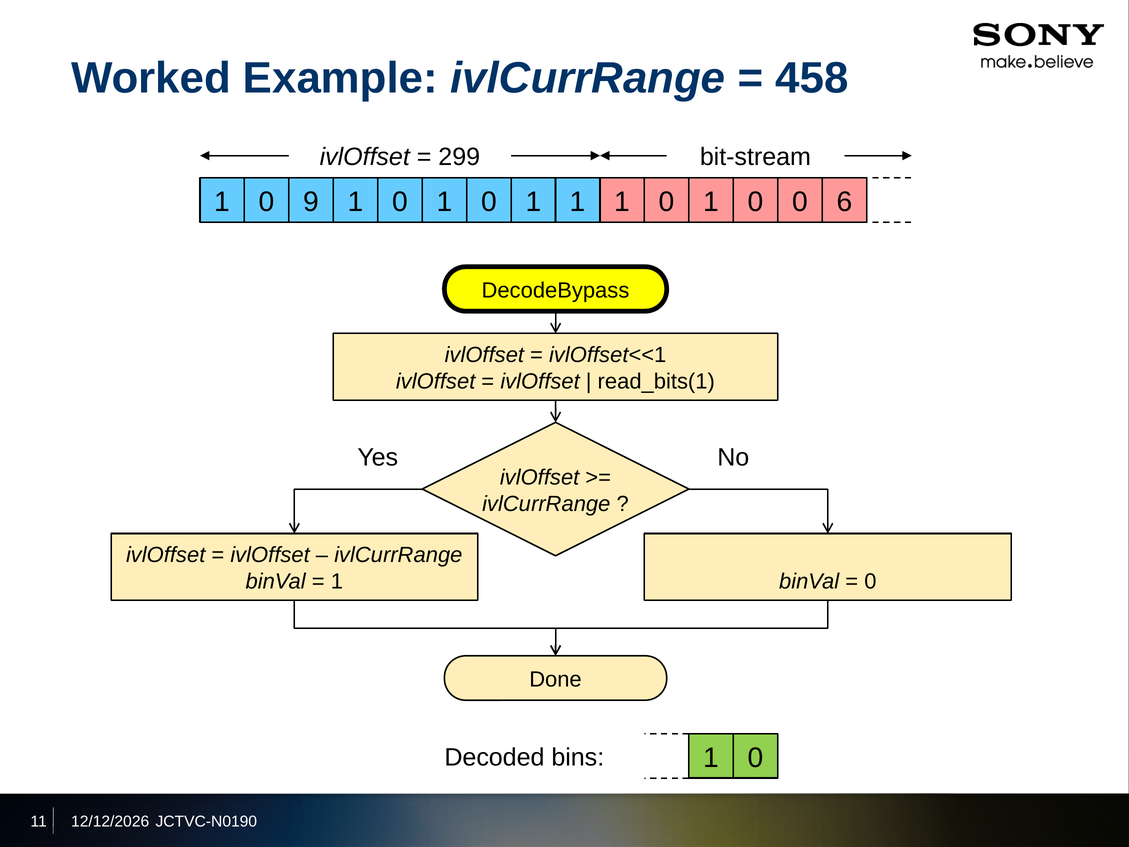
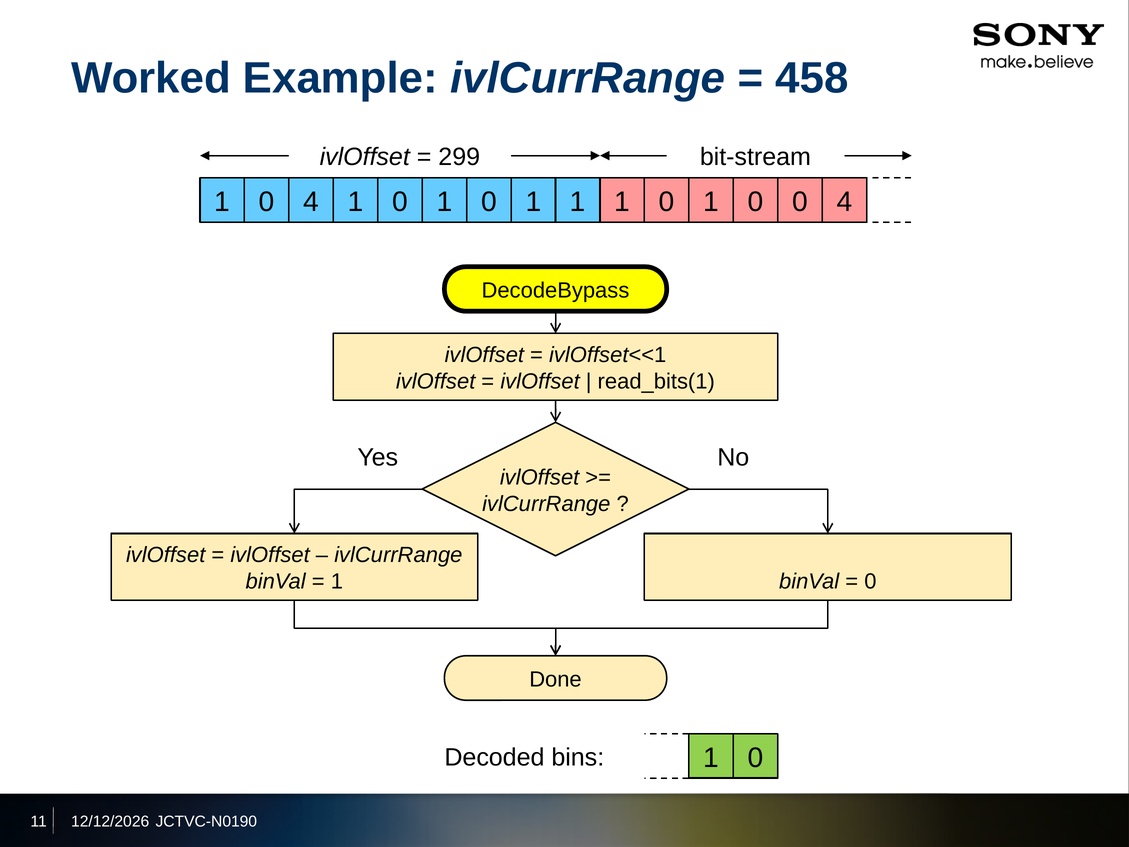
1 0 9: 9 -> 4
0 0 6: 6 -> 4
